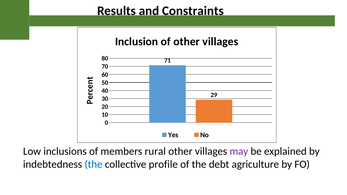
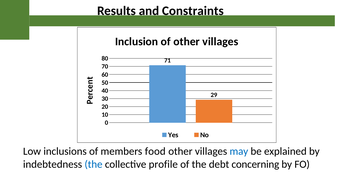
rural: rural -> food
may colour: purple -> blue
agriculture: agriculture -> concerning
